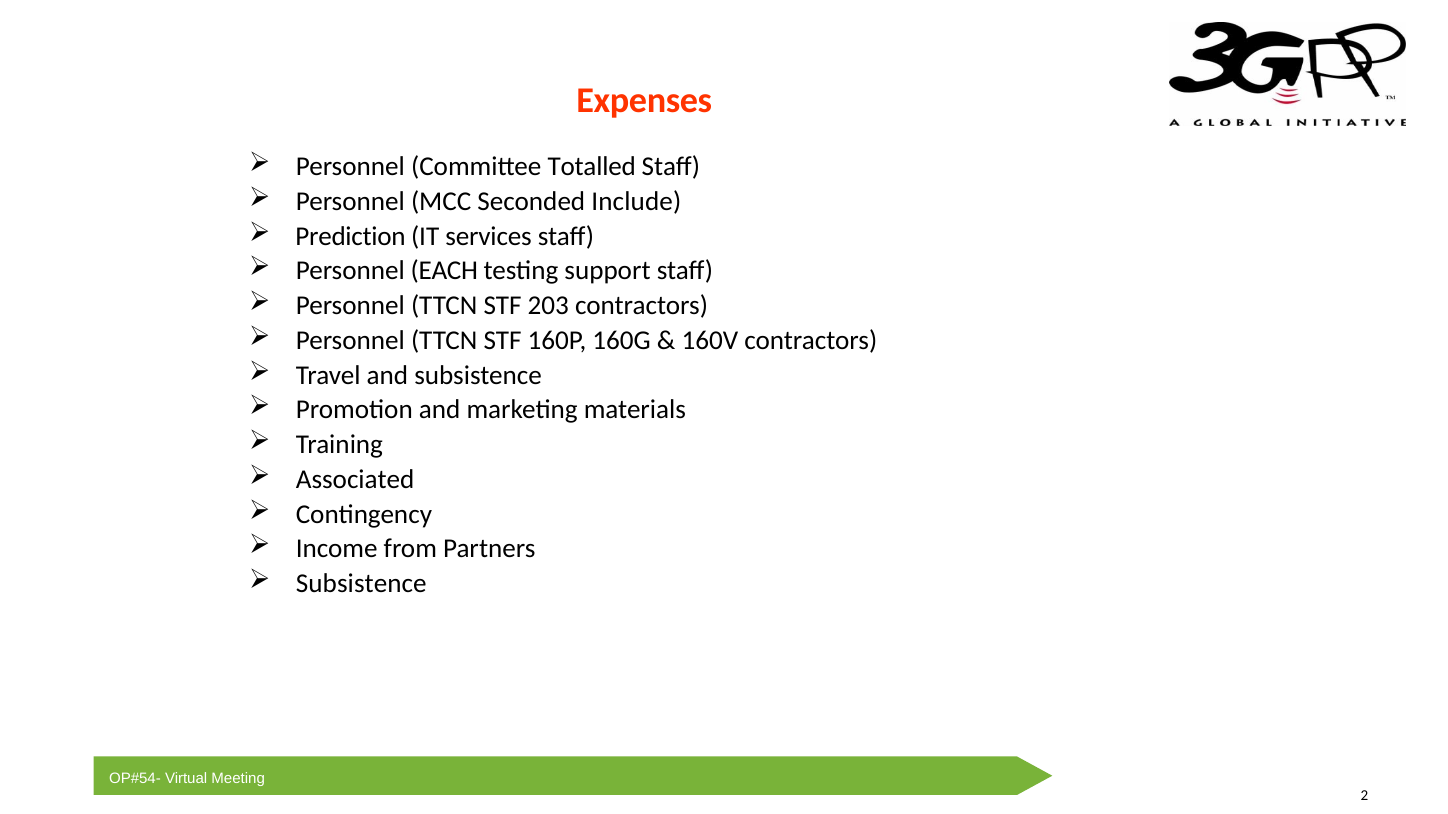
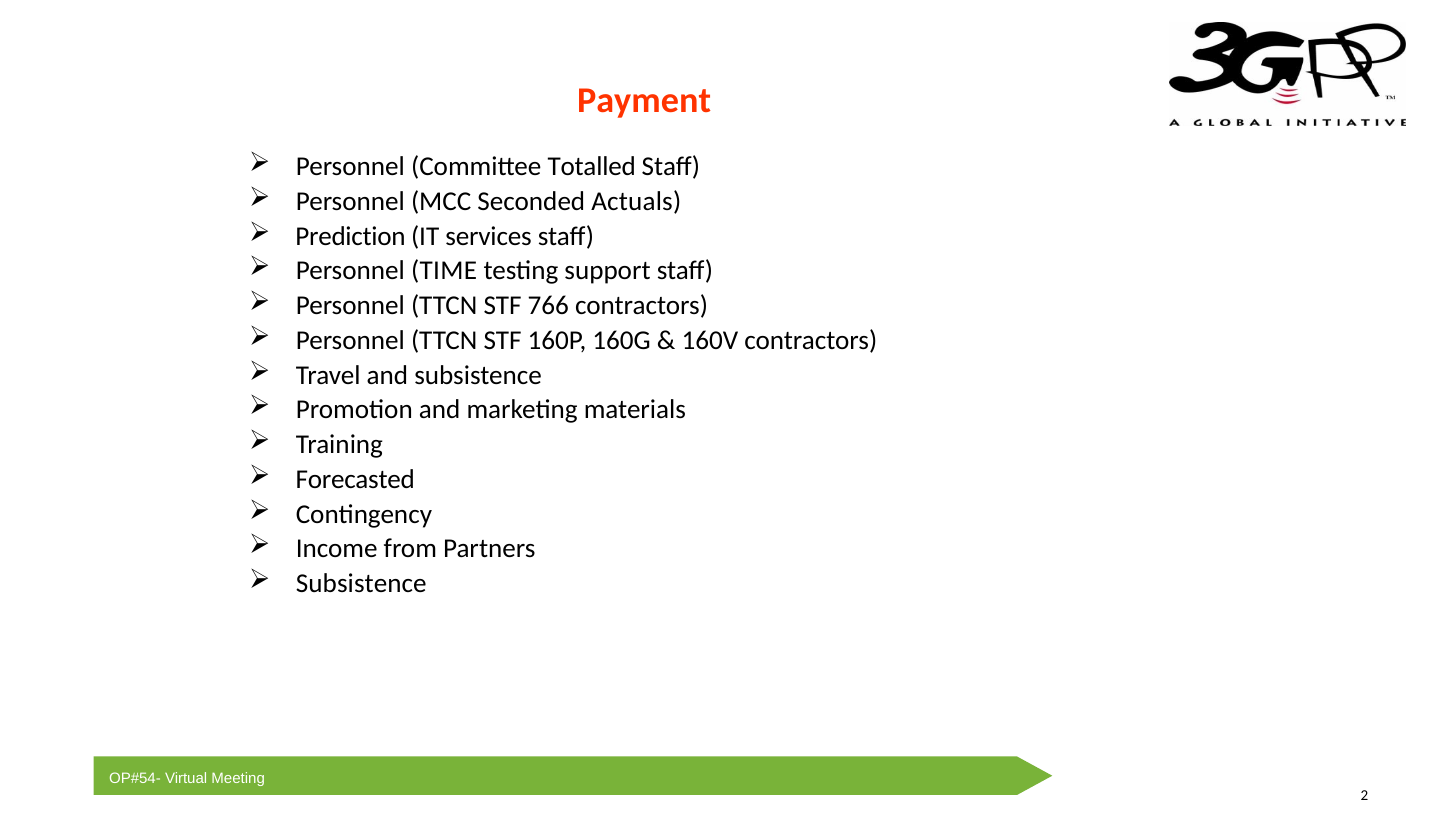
Expenses: Expenses -> Payment
Include: Include -> Actuals
EACH: EACH -> TIME
203: 203 -> 766
Associated: Associated -> Forecasted
